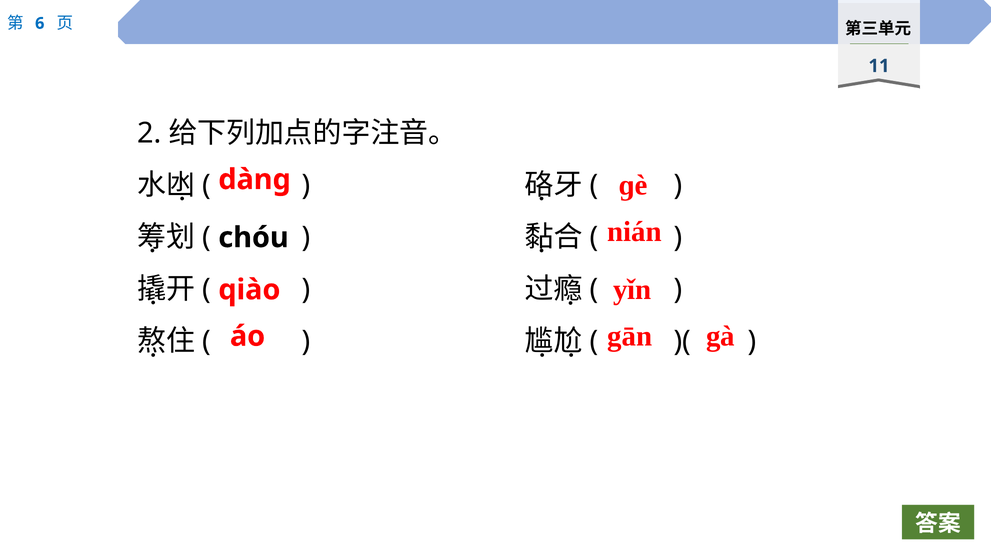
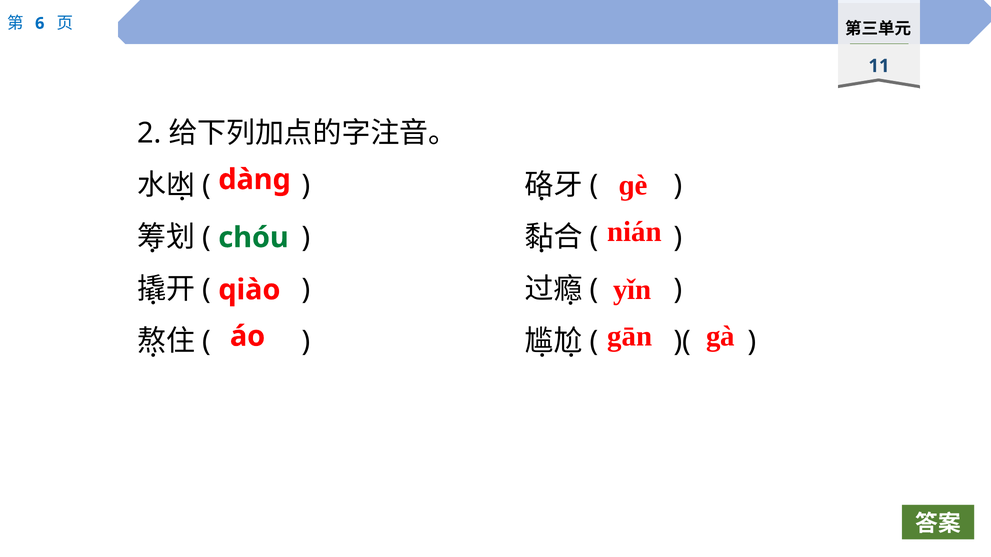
chóu colour: black -> green
